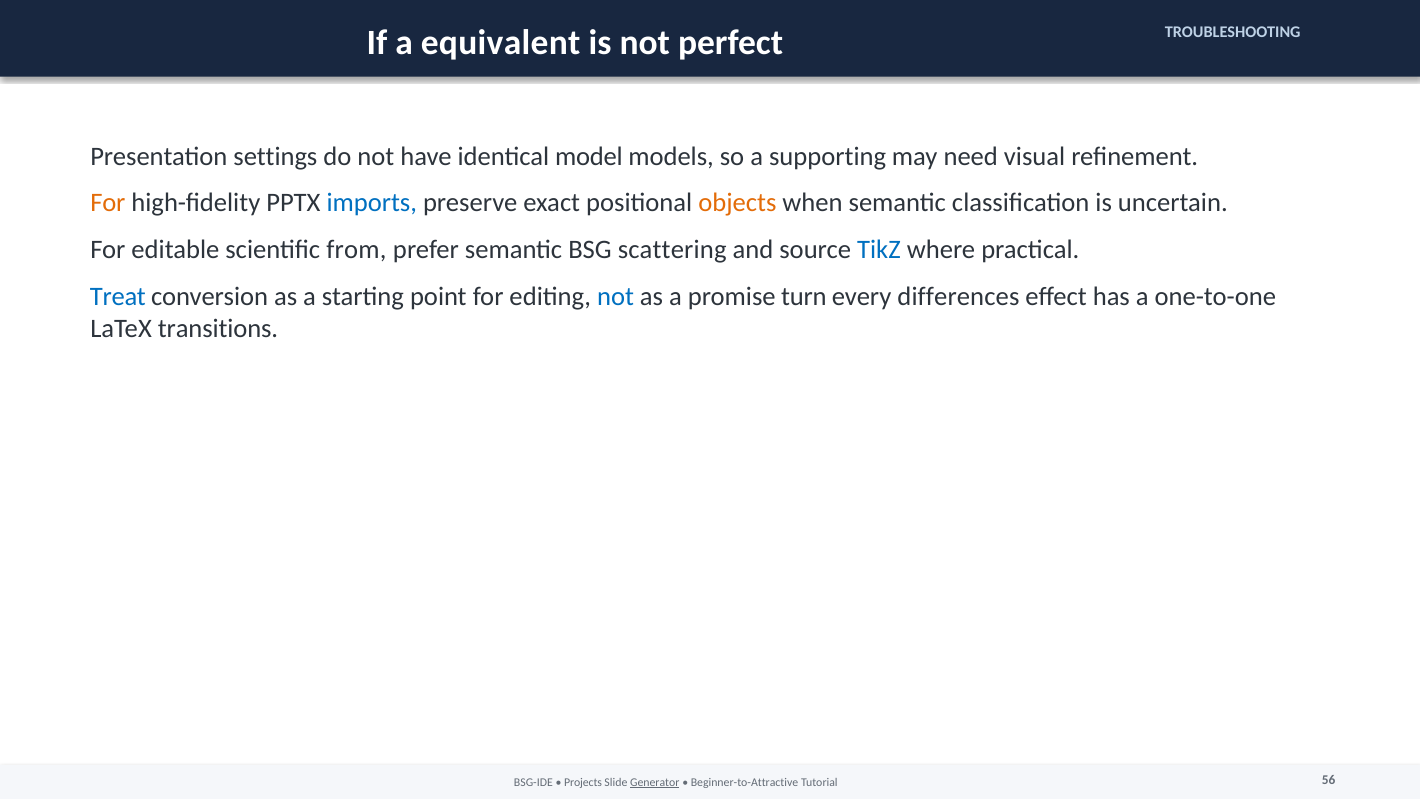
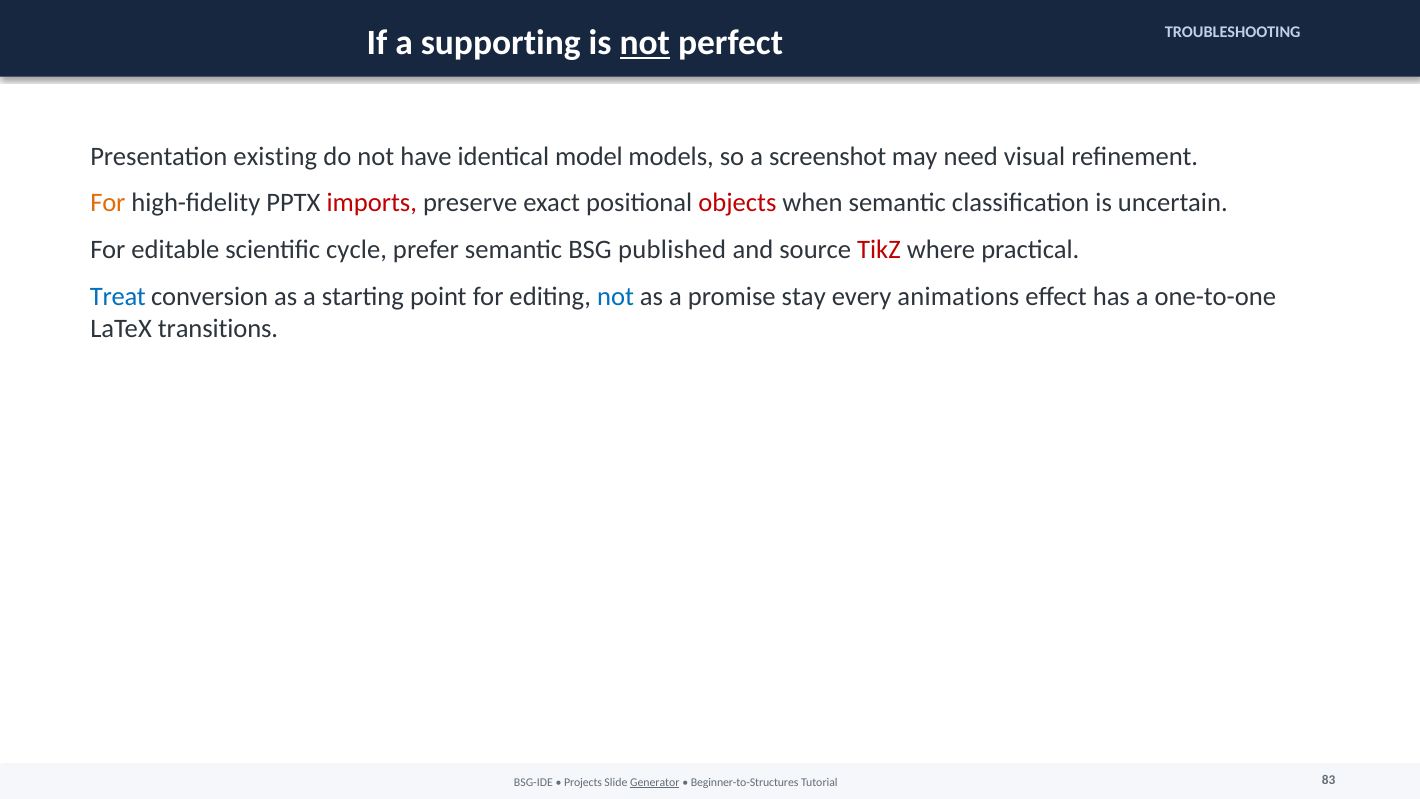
equivalent: equivalent -> supporting
not at (645, 43) underline: none -> present
settings: settings -> existing
supporting: supporting -> screenshot
imports colour: blue -> red
objects colour: orange -> red
from: from -> cycle
scattering: scattering -> published
TikZ colour: blue -> red
turn: turn -> stay
differences: differences -> animations
Beginner-to-Attractive: Beginner-to-Attractive -> Beginner-to-Structures
56: 56 -> 83
